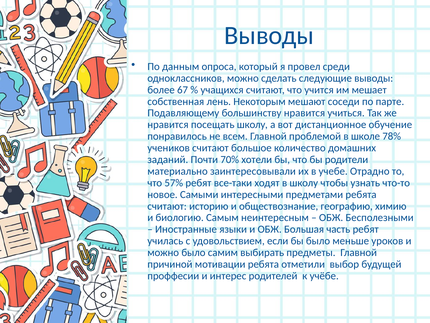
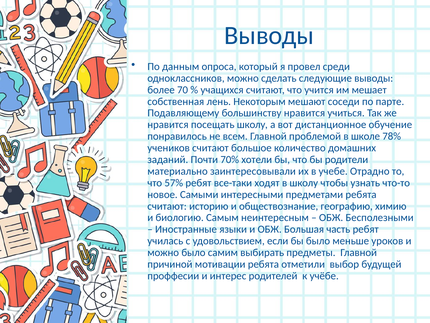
67: 67 -> 70
